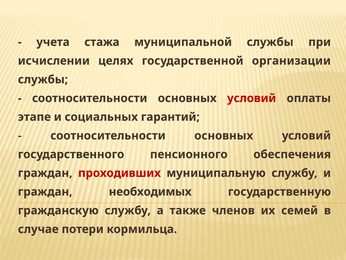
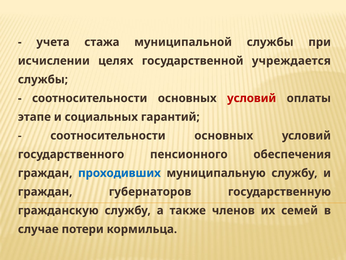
организации: организации -> учреждается
проходивших colour: red -> blue
необходимых: необходимых -> губернаторов
